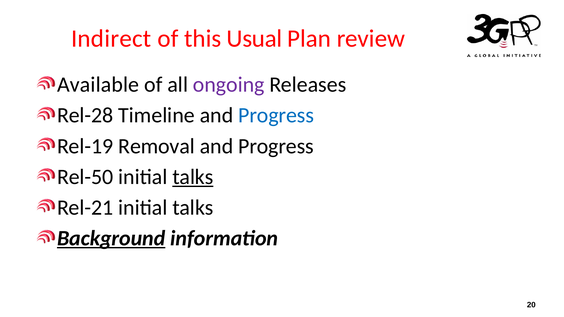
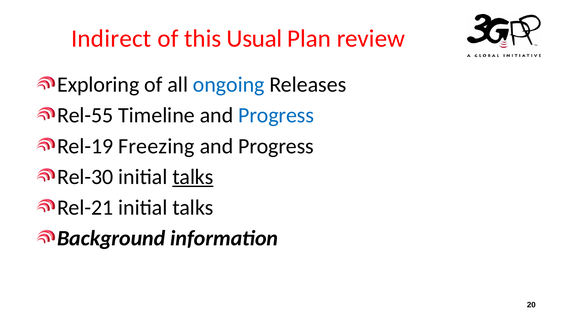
Available: Available -> Exploring
ongoing colour: purple -> blue
Rel-28: Rel-28 -> Rel-55
Removal: Removal -> Freezing
Rel-50: Rel-50 -> Rel-30
Background underline: present -> none
